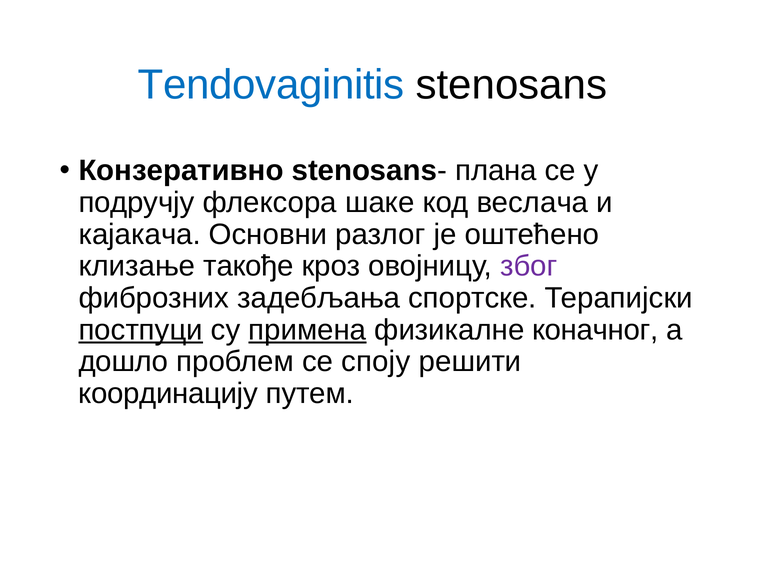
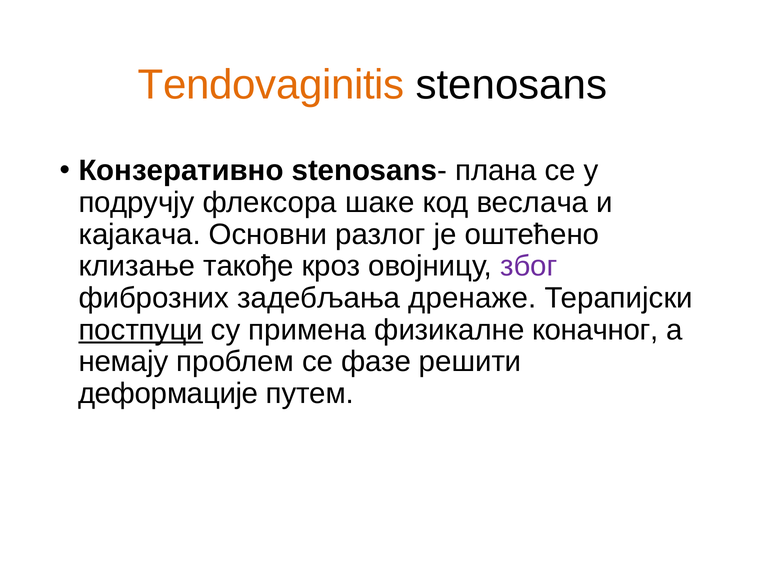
Tendovaginitis colour: blue -> orange
спортске: спортске -> дренаже
примена underline: present -> none
дошло: дошло -> немају
споју: споју -> фазе
координацију: координацију -> деформације
